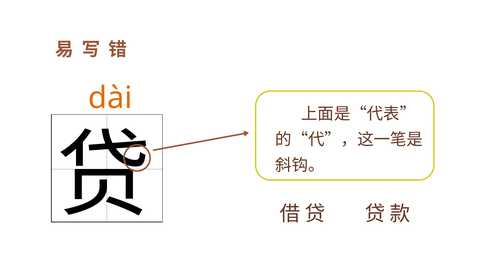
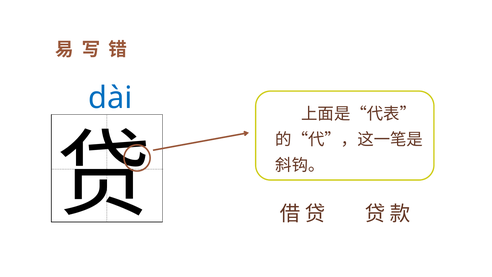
dài colour: orange -> blue
